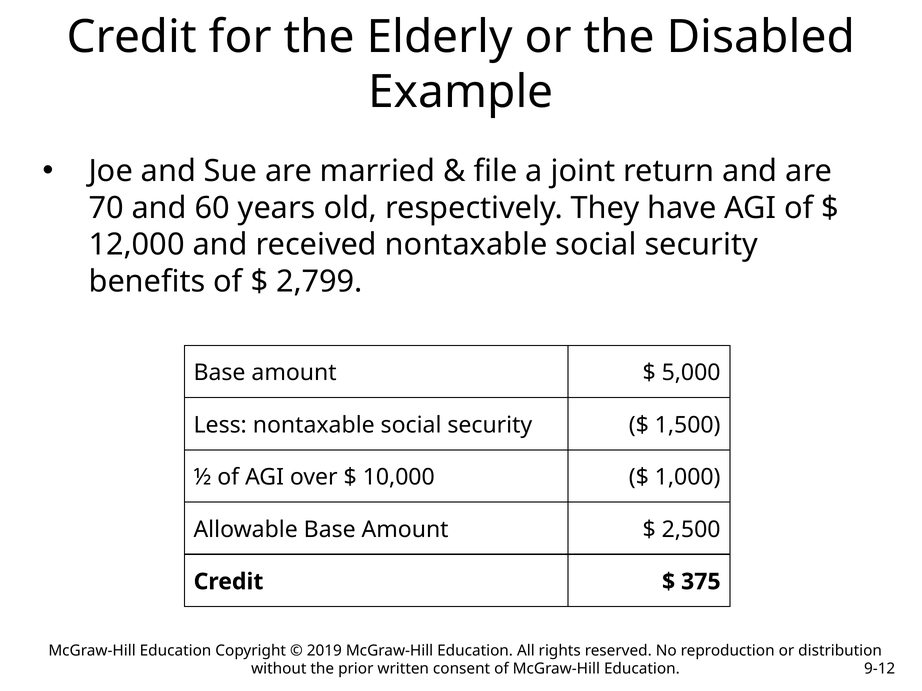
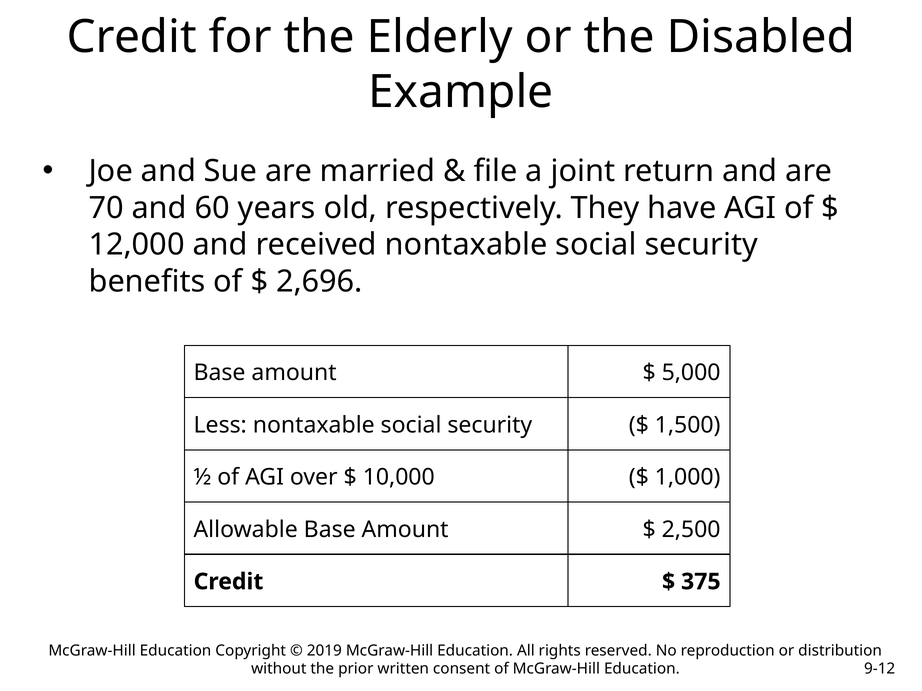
2,799: 2,799 -> 2,696
